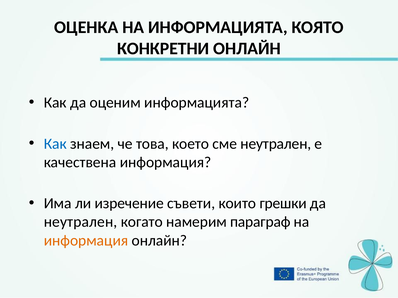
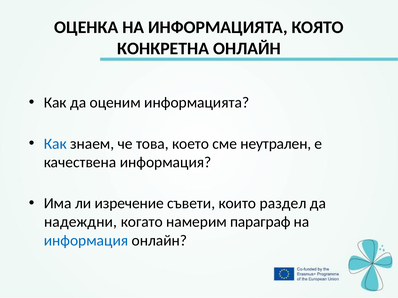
КОНКРЕТНИ: КОНКРЕТНИ -> КОНКРЕТНА
грешки: грешки -> раздел
неутрален at (81, 222): неутрален -> надеждни
информация at (86, 241) colour: orange -> blue
